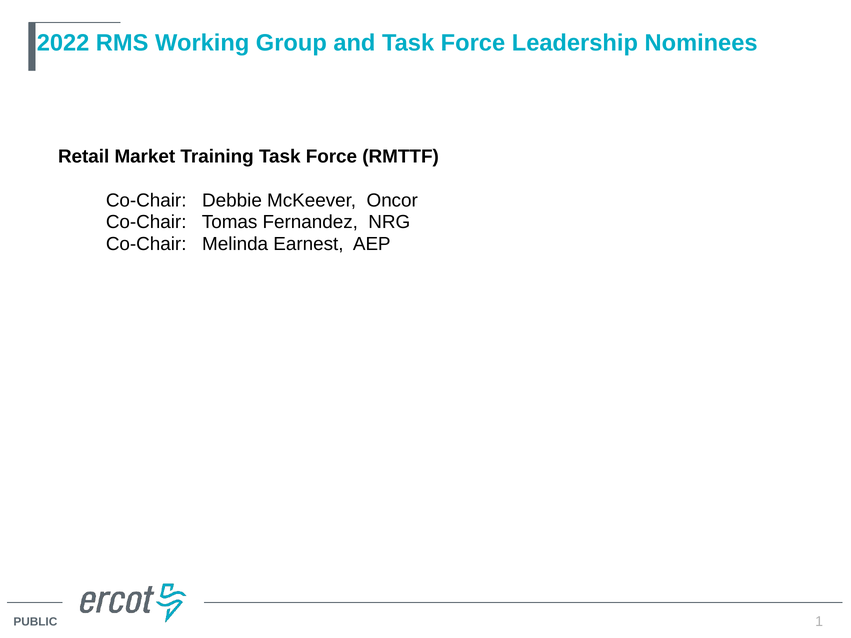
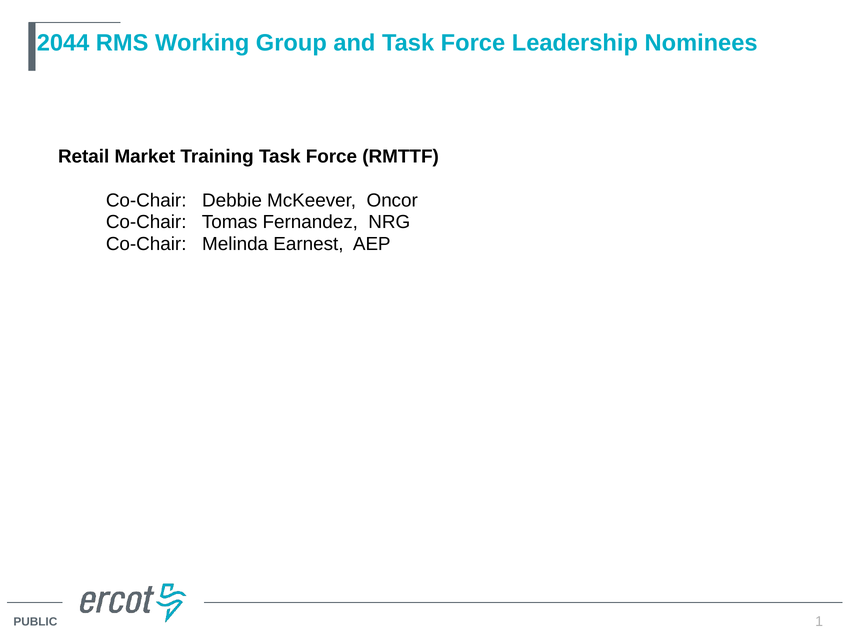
2022: 2022 -> 2044
